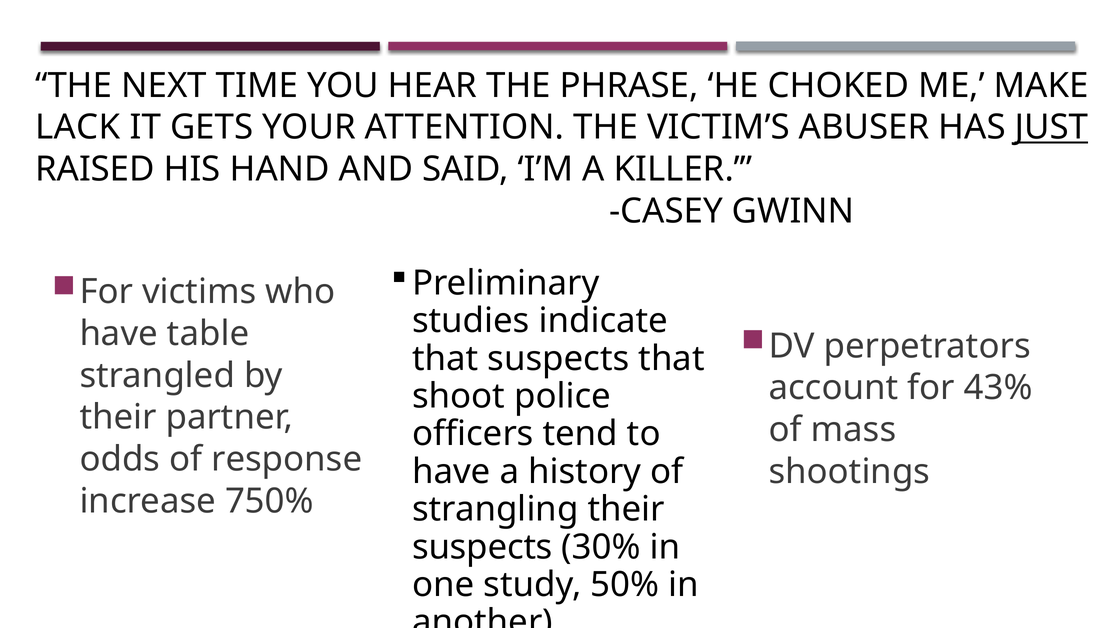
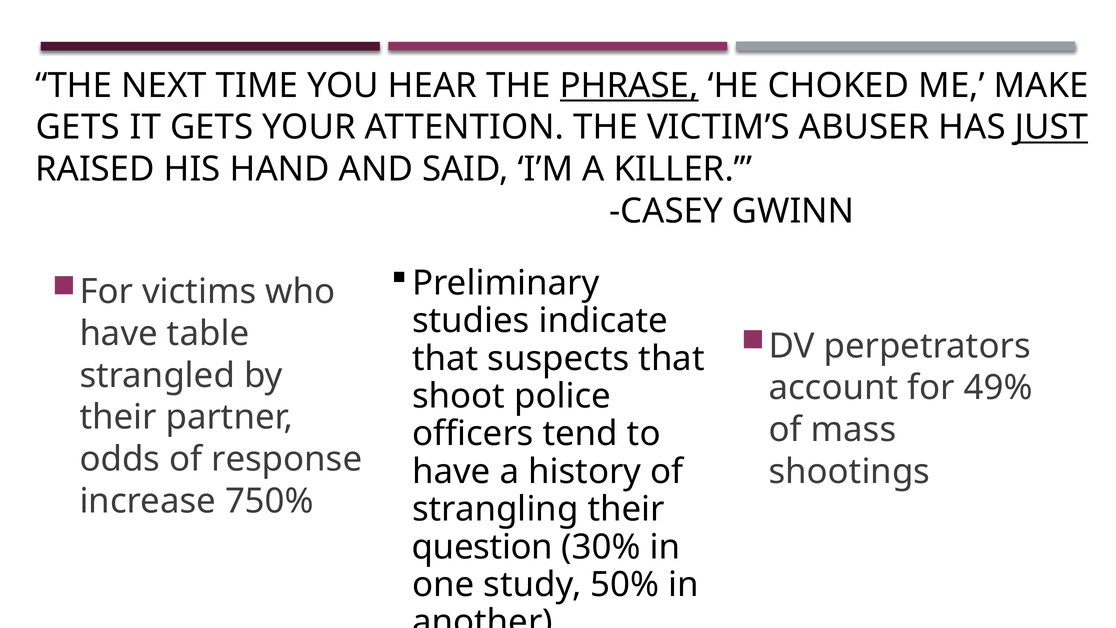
PHRASE underline: none -> present
LACK at (78, 127): LACK -> GETS
43%: 43% -> 49%
suspects at (482, 547): suspects -> question
